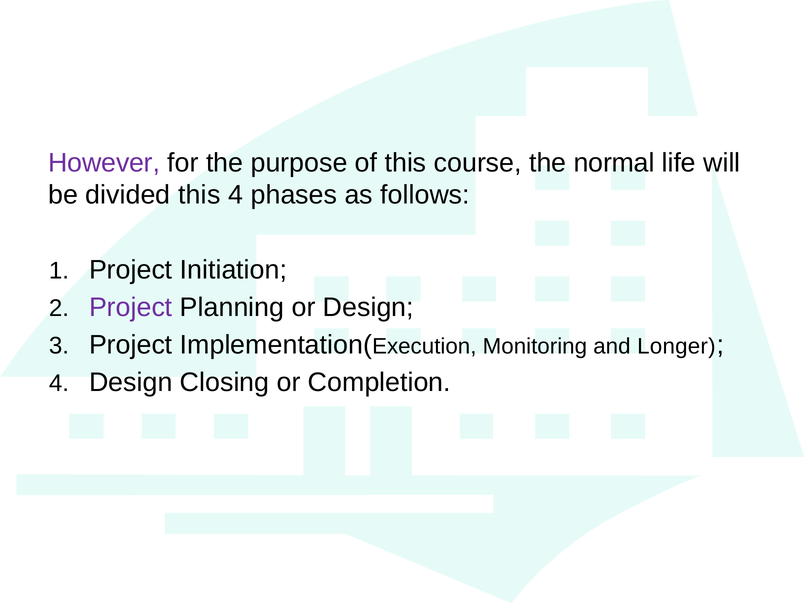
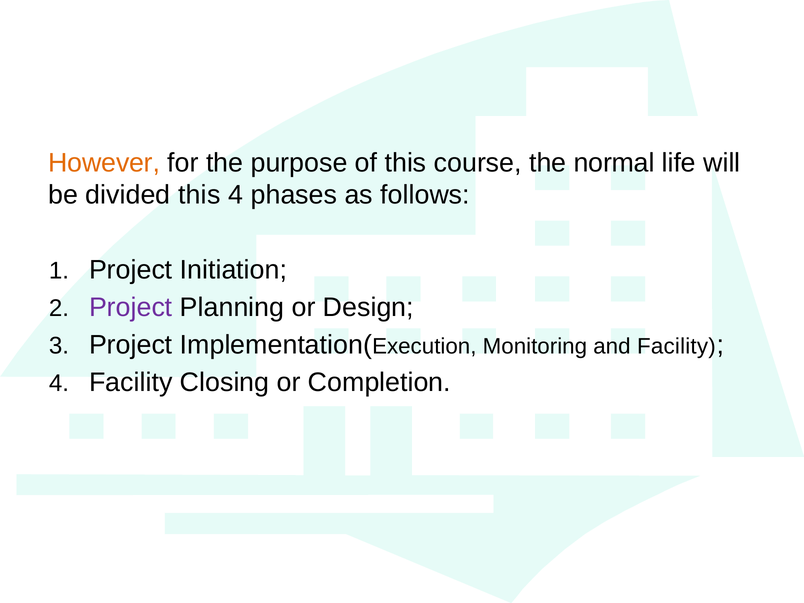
However colour: purple -> orange
and Longer: Longer -> Facility
4 Design: Design -> Facility
